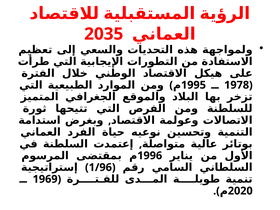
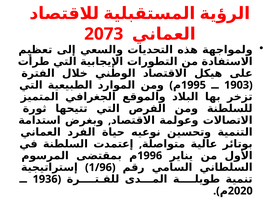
2035: 2035 -> 2073
1978: 1978 -> 1903
1969: 1969 -> 1936
